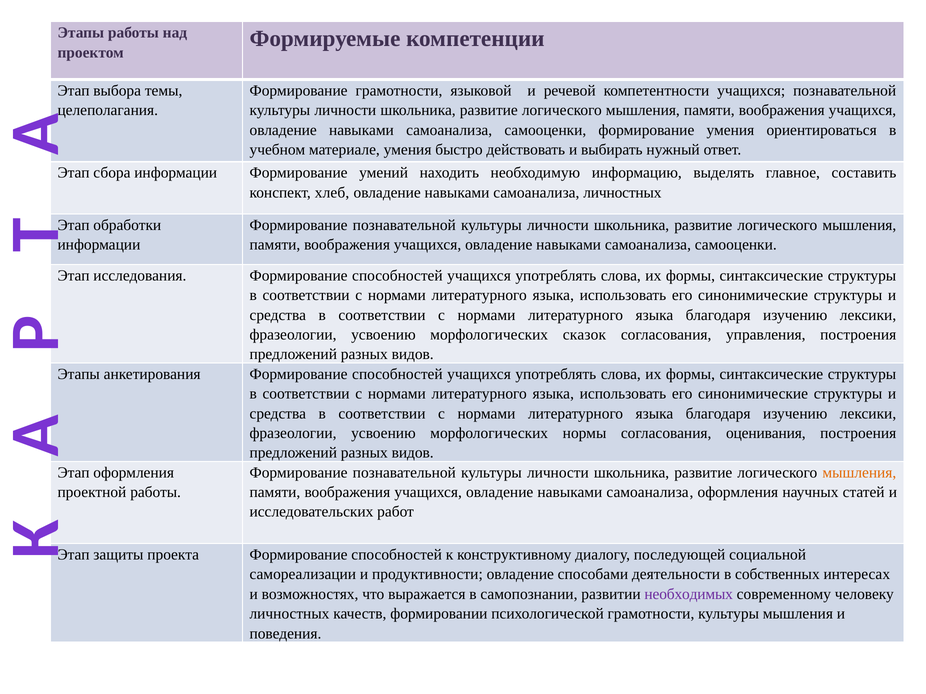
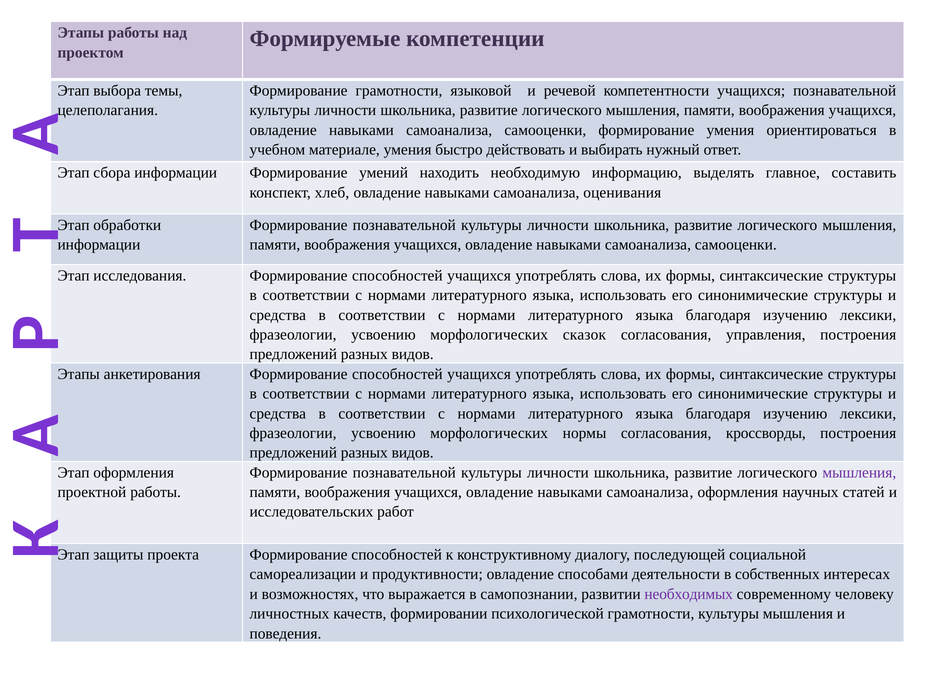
самоанализа личностных: личностных -> оценивания
оценивания: оценивания -> кроссворды
мышления at (859, 473) colour: orange -> purple
